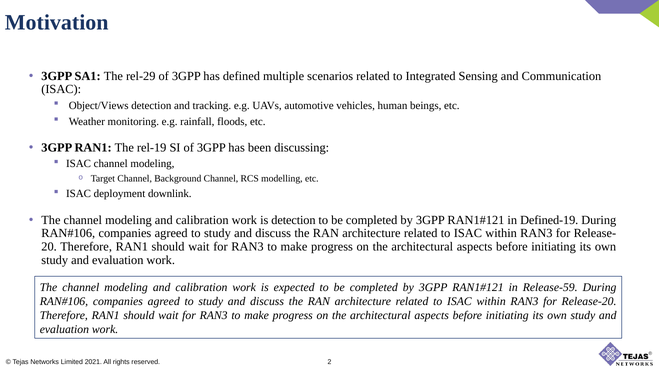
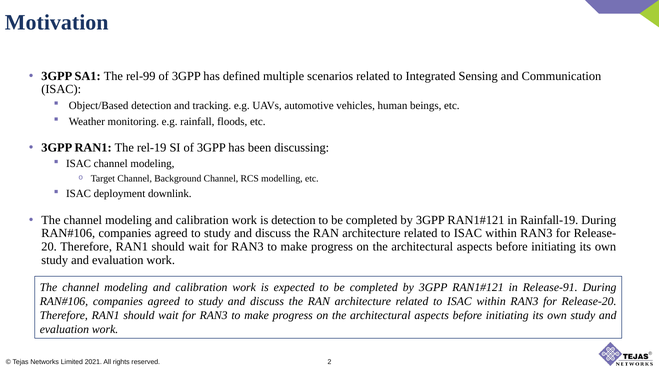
rel-29: rel-29 -> rel-99
Object/Views: Object/Views -> Object/Based
Defined-19: Defined-19 -> Rainfall-19
Release-59: Release-59 -> Release-91
